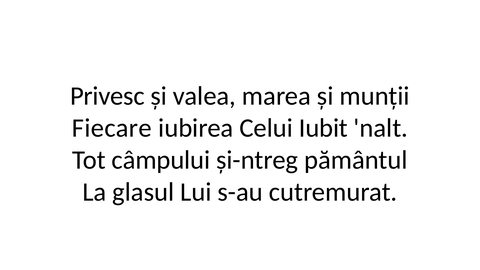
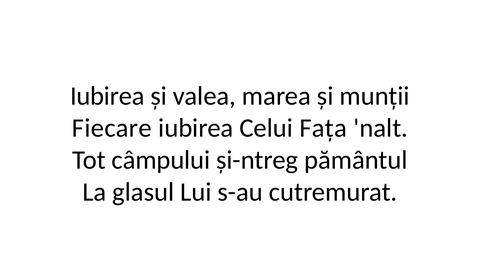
Privesc at (107, 96): Privesc -> Iubirea
Iubit: Iubit -> Fața
